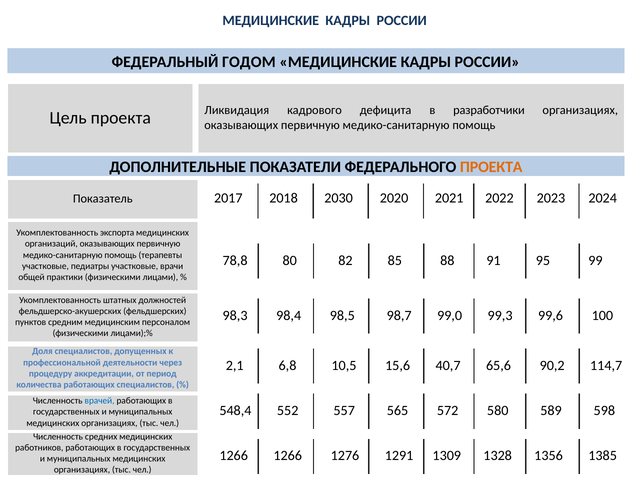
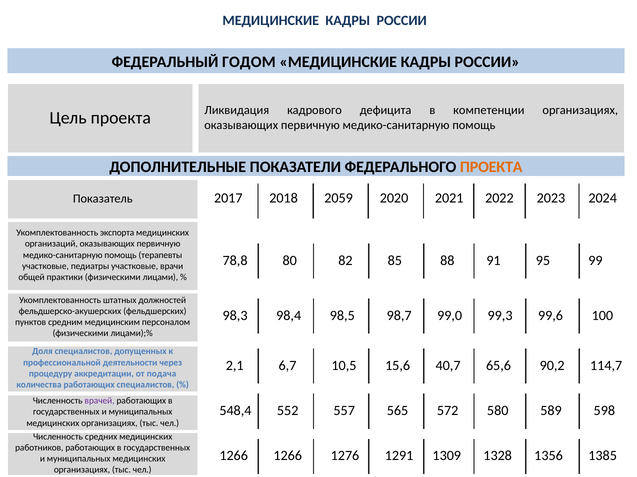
разработчики: разработчики -> компетенции
2030: 2030 -> 2059
6,8: 6,8 -> 6,7
период: период -> подача
врачей colour: blue -> purple
